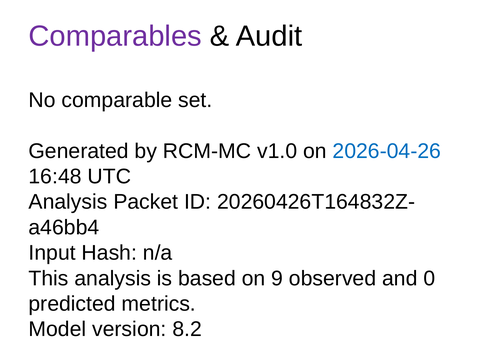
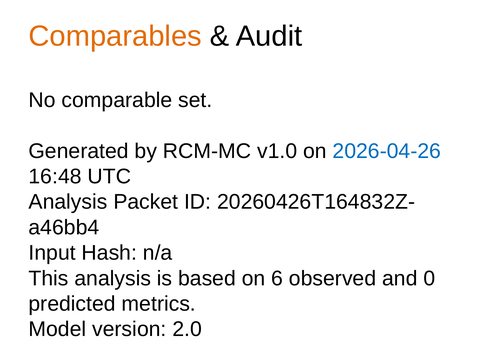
Comparables colour: purple -> orange
9: 9 -> 6
8.2: 8.2 -> 2.0
